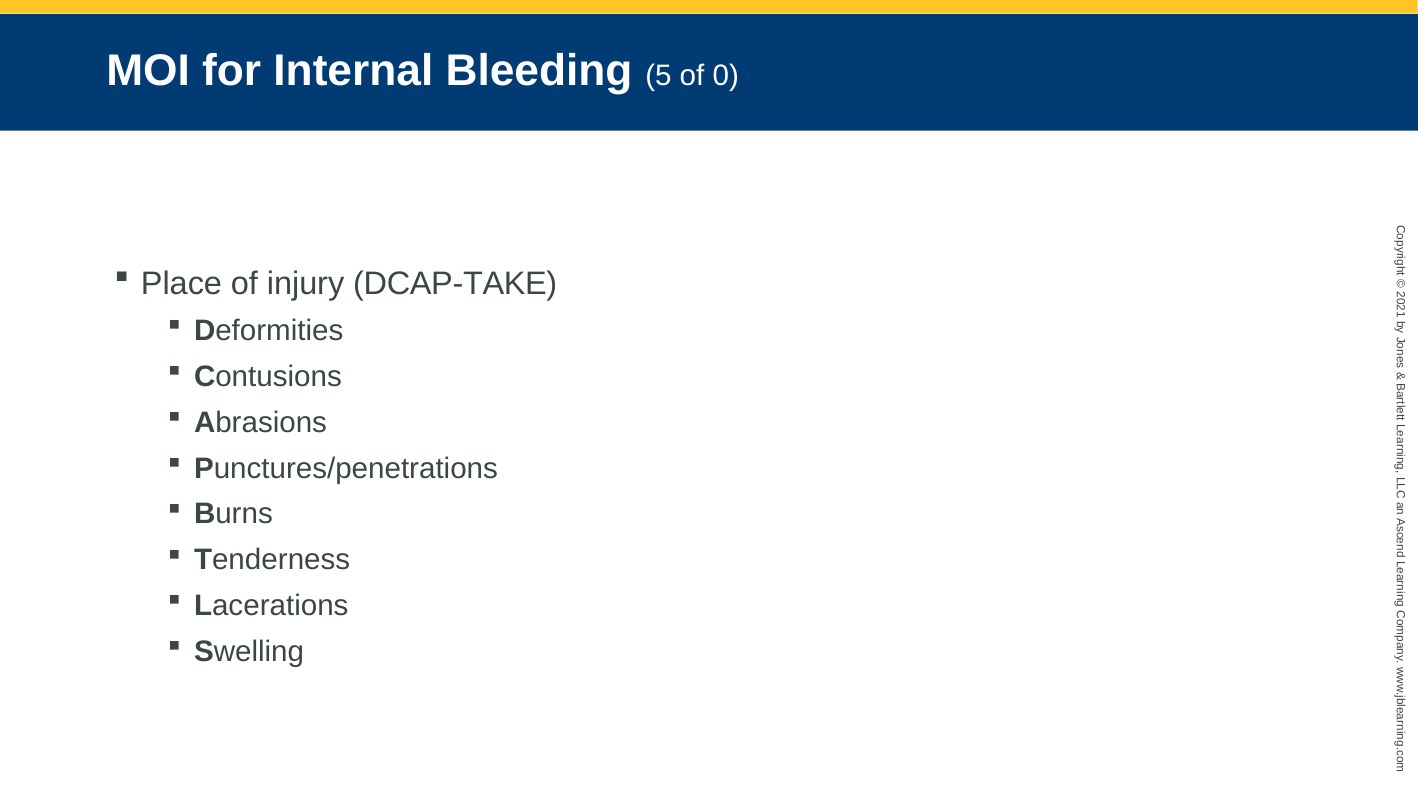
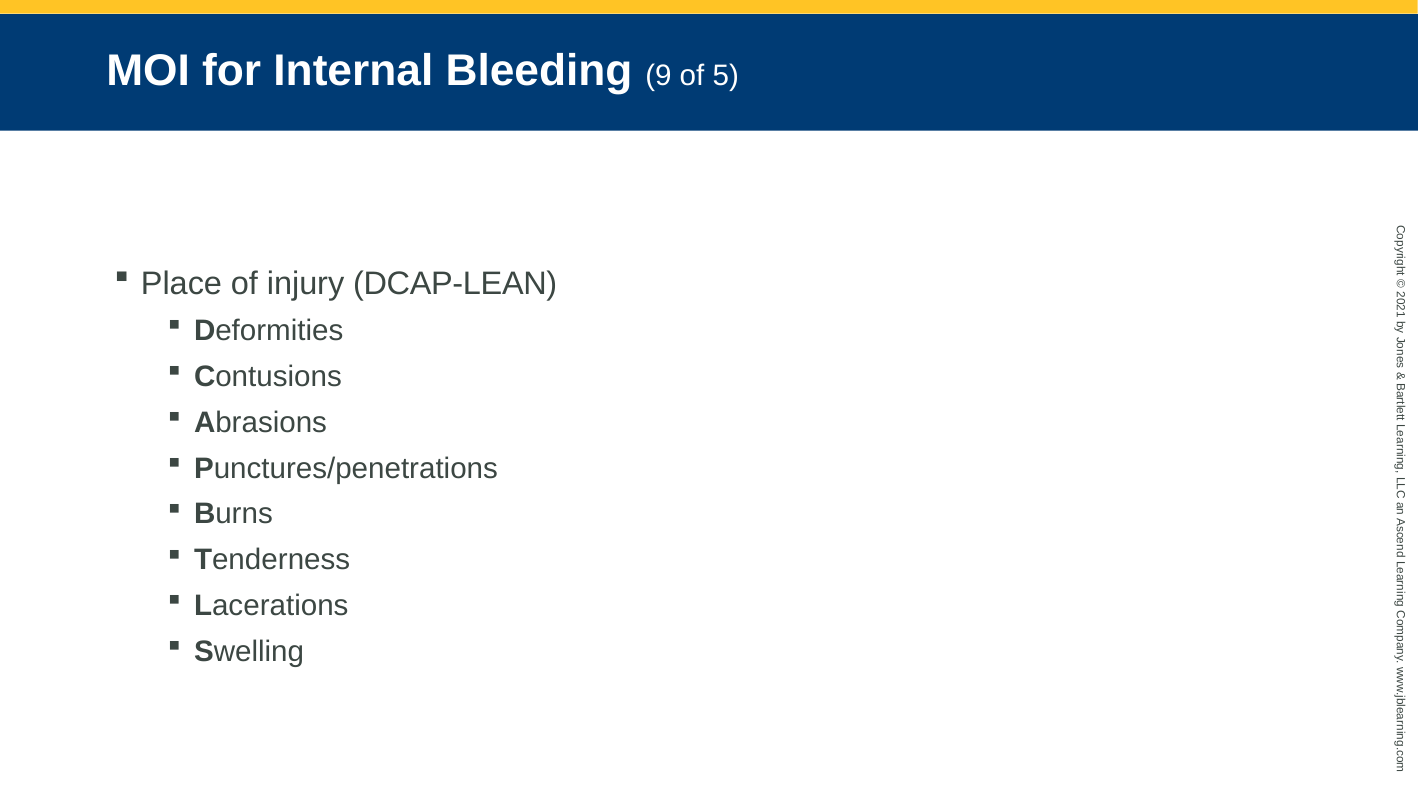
5: 5 -> 9
of 0: 0 -> 5
DCAP-TAKE: DCAP-TAKE -> DCAP-LEAN
